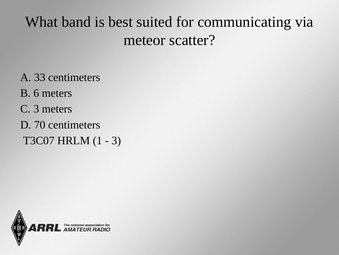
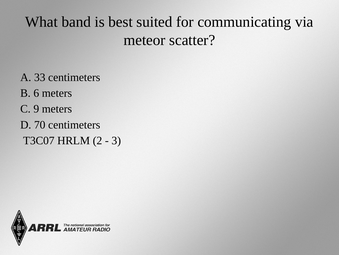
C 3: 3 -> 9
1: 1 -> 2
